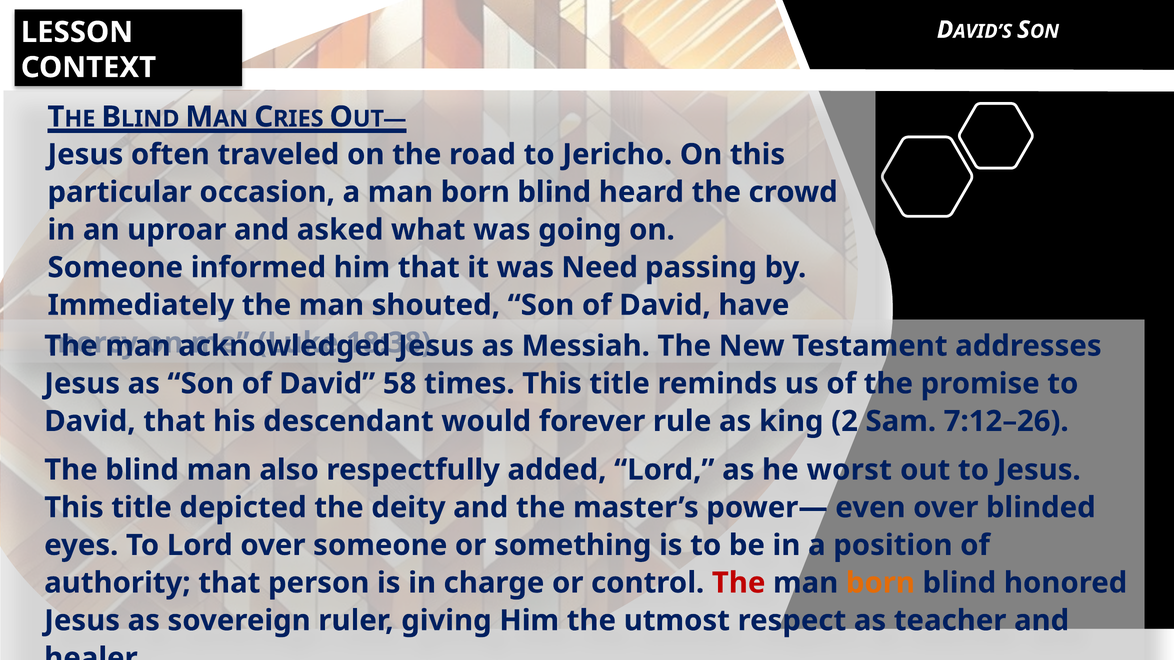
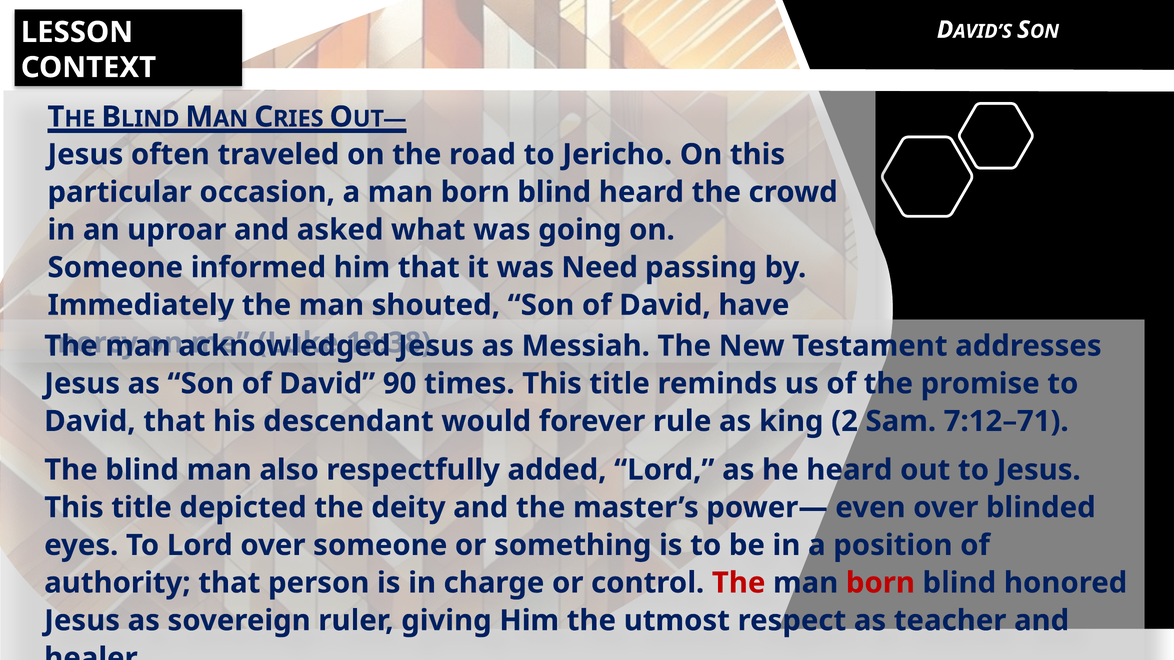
58: 58 -> 90
7:12–26: 7:12–26 -> 7:12–71
he worst: worst -> heard
born at (880, 583) colour: orange -> red
